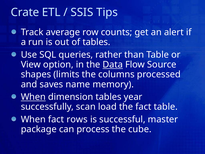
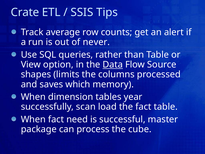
of tables: tables -> never
name: name -> which
When at (33, 97) underline: present -> none
rows: rows -> need
